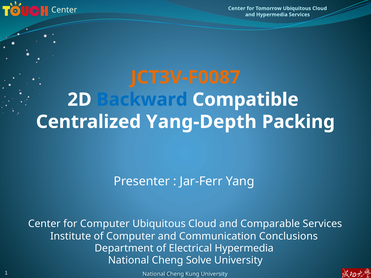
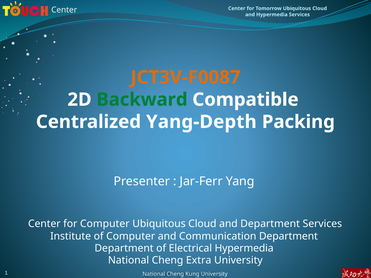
Backward colour: blue -> green
and Comparable: Comparable -> Department
Communication Conclusions: Conclusions -> Department
Solve: Solve -> Extra
